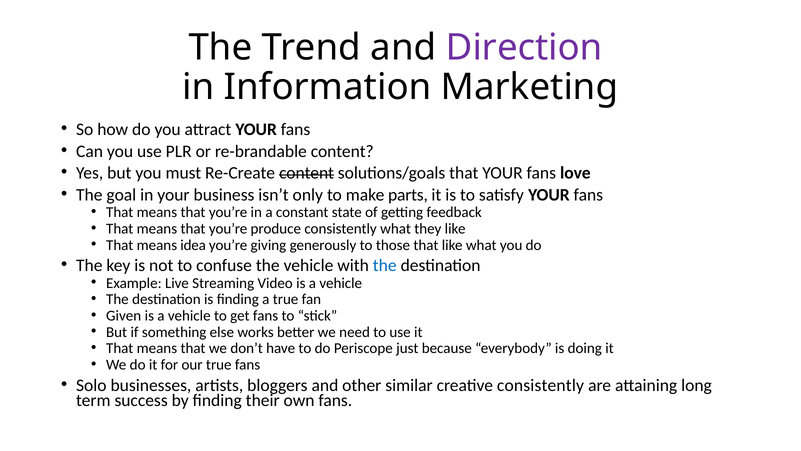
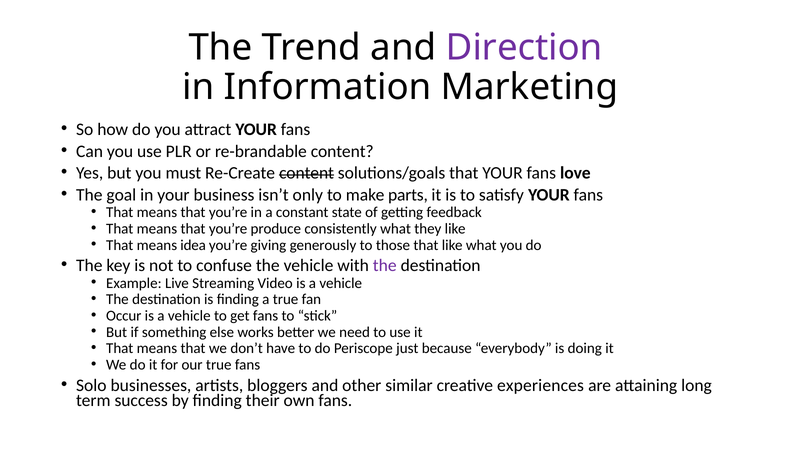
the at (385, 265) colour: blue -> purple
Given: Given -> Occur
creative consistently: consistently -> experiences
